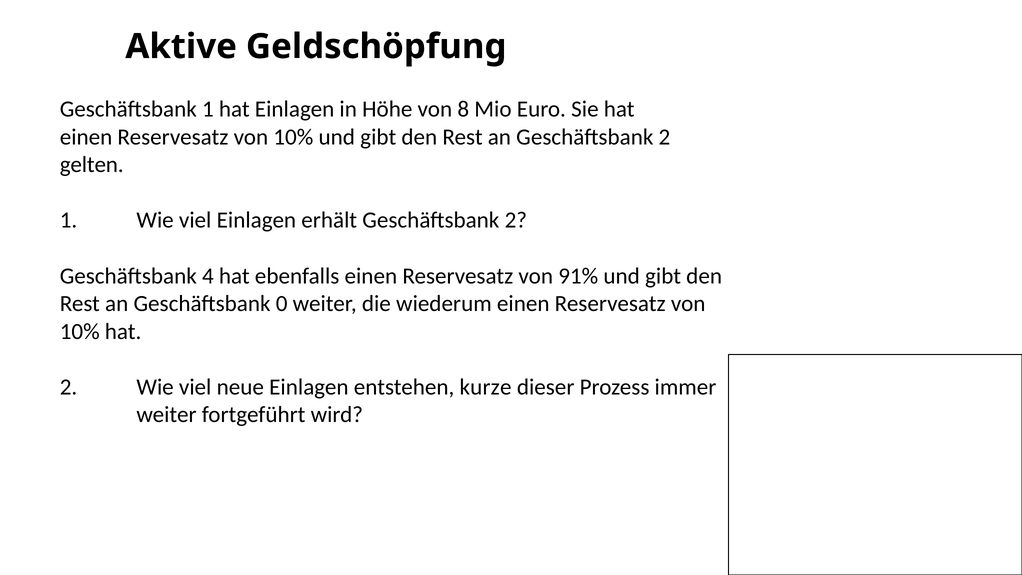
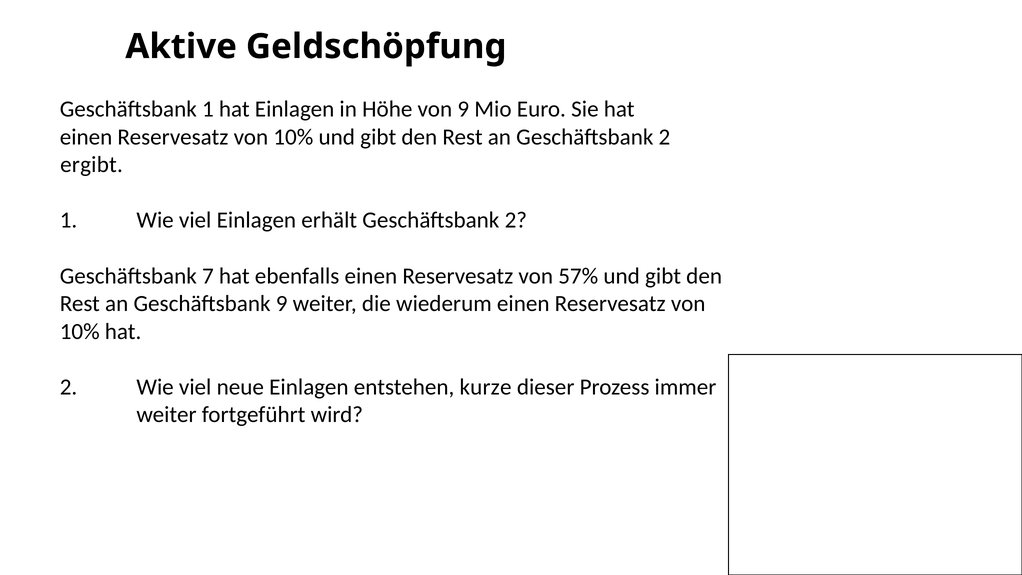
von 8: 8 -> 9
gelten: gelten -> ergibt
4: 4 -> 7
91%: 91% -> 57%
Geschäftsbank 0: 0 -> 9
